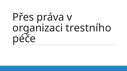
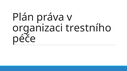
Přes: Přes -> Plán
